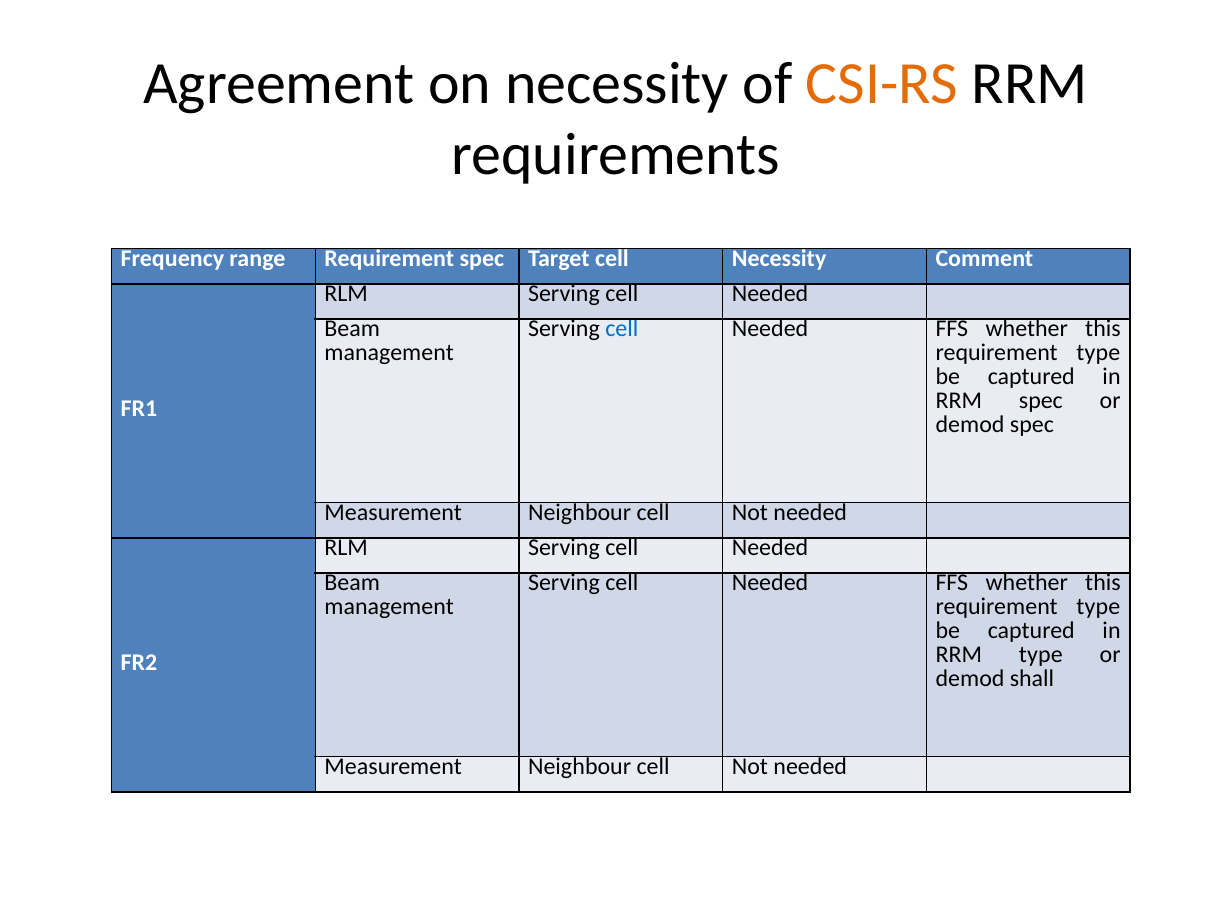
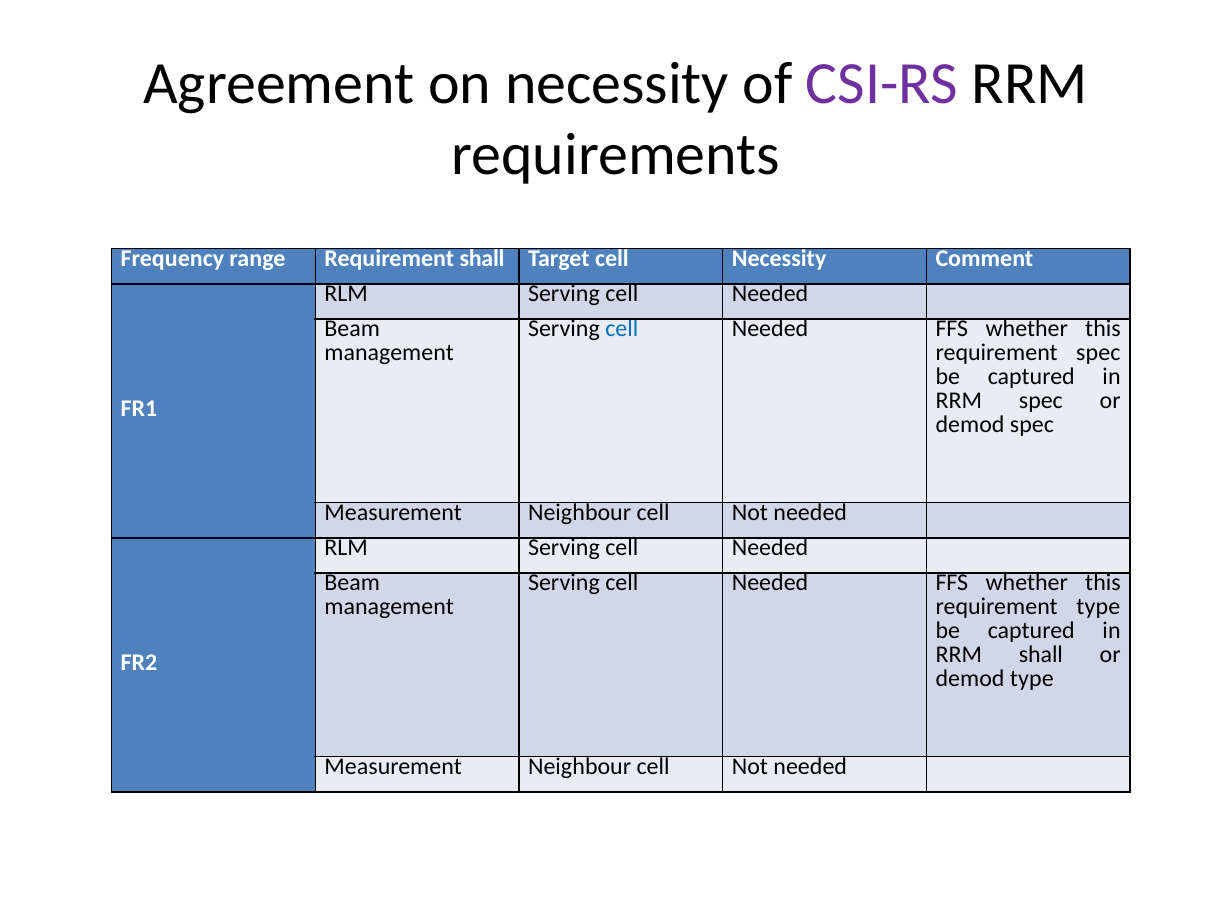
CSI-RS colour: orange -> purple
Requirement spec: spec -> shall
type at (1098, 353): type -> spec
RRM type: type -> shall
demod shall: shall -> type
